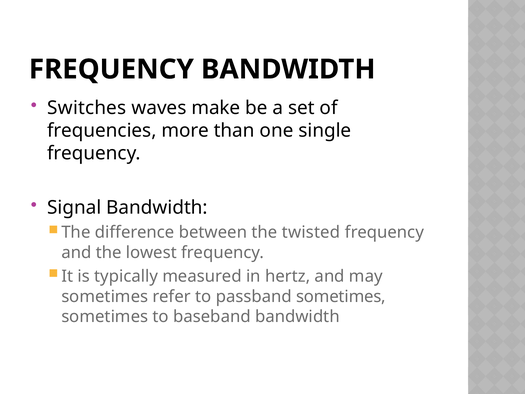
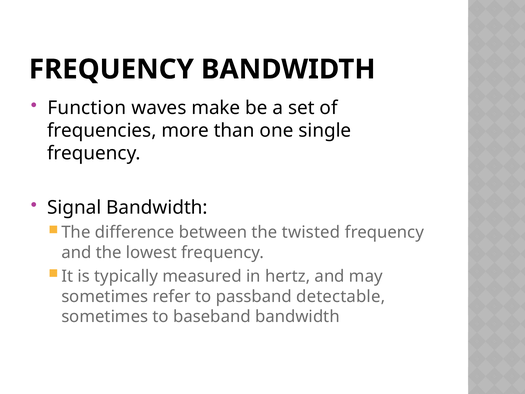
Switches: Switches -> Function
passband sometimes: sometimes -> detectable
